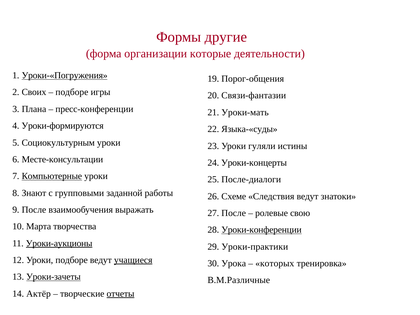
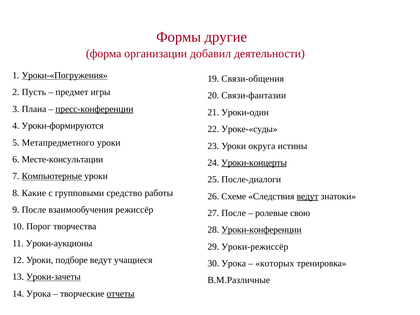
которые: которые -> добавил
Порог-общения: Порог-общения -> Связи-общения
Своих: Своих -> Пусть
подборе at (72, 92): подборе -> предмет
пресс-конференции underline: none -> present
Уроки-мать: Уроки-мать -> Уроки-один
Языка-«суды: Языка-«суды -> Уроке-«суды
Социокультурным: Социокультурным -> Метапредметного
гуляли: гуляли -> округа
Уроки-концерты underline: none -> present
Знают: Знают -> Какие
заданной: заданной -> средство
ведут at (308, 196) underline: none -> present
выражать: выражать -> режиссёр
Марта: Марта -> Порог
Уроки-аукционы underline: present -> none
Уроки-практики: Уроки-практики -> Уроки-режиссёр
учащиеся underline: present -> none
14 Актёр: Актёр -> Урока
